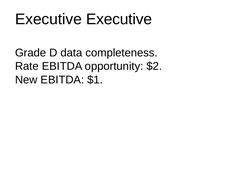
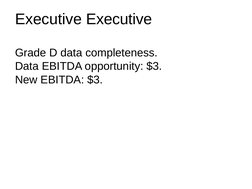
Rate at (27, 66): Rate -> Data
opportunity $2: $2 -> $3
EBITDA $1: $1 -> $3
